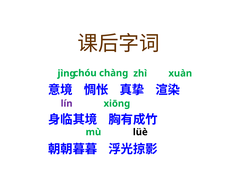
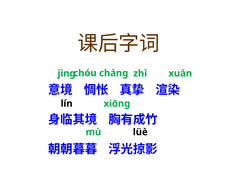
lín colour: purple -> black
